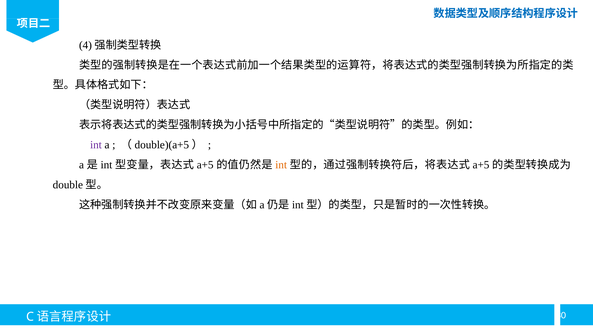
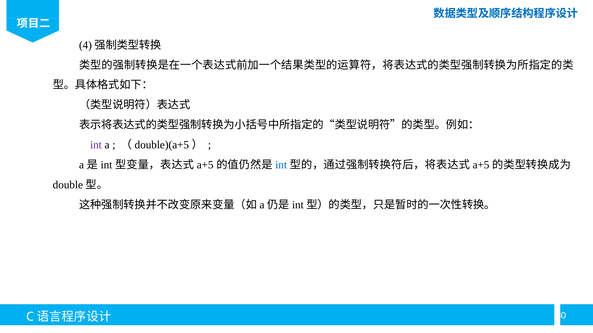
int at (281, 165) colour: orange -> blue
